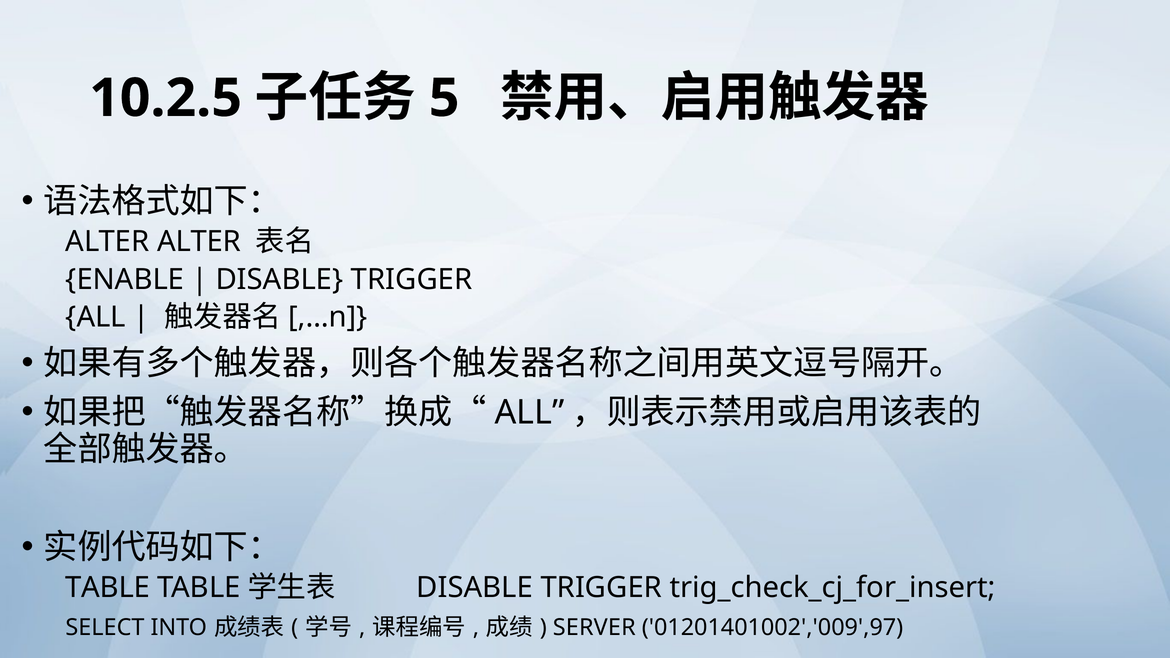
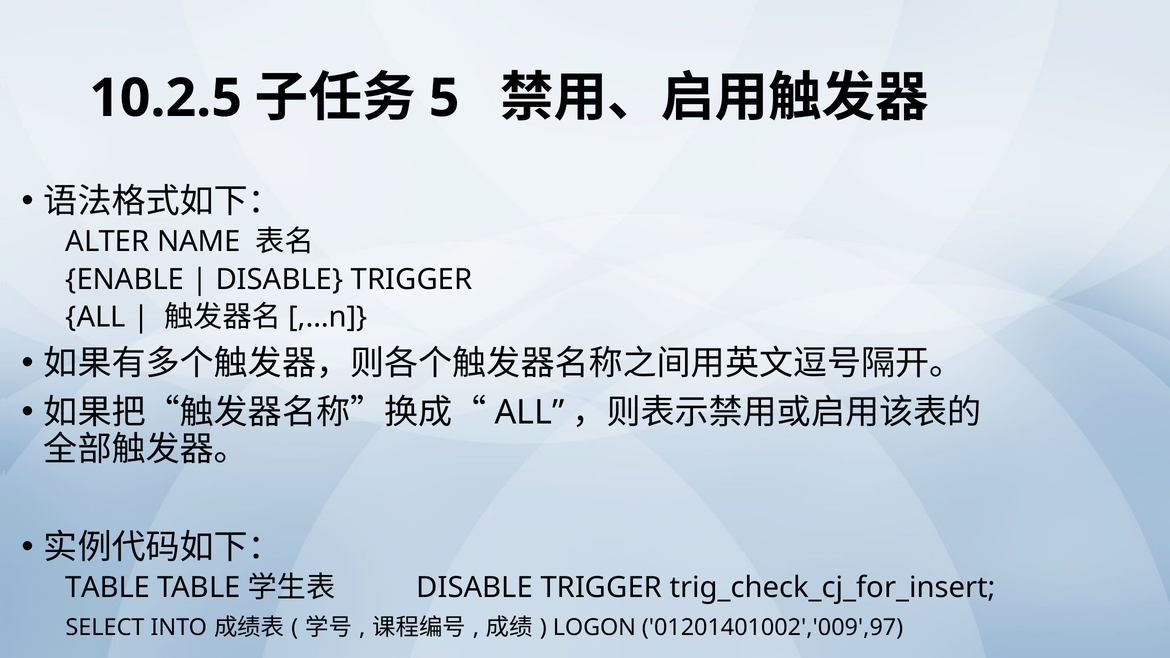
ALTER ALTER: ALTER -> NAME
SERVER: SERVER -> LOGON
